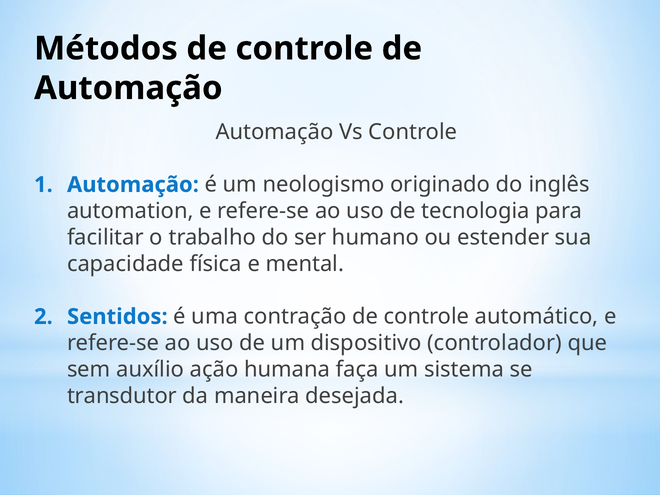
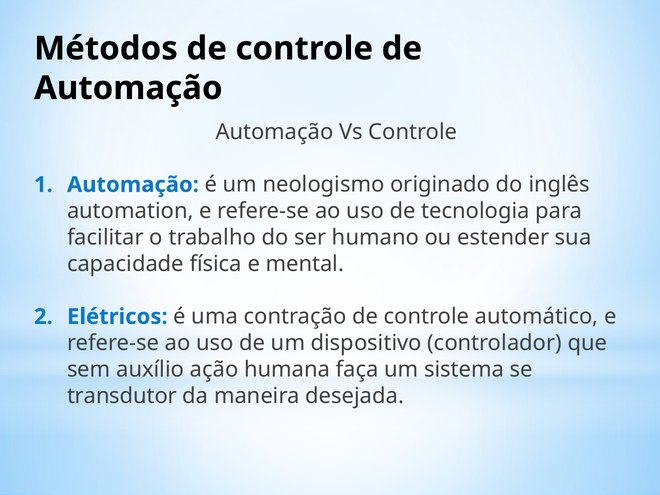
Sentidos: Sentidos -> Elétricos
